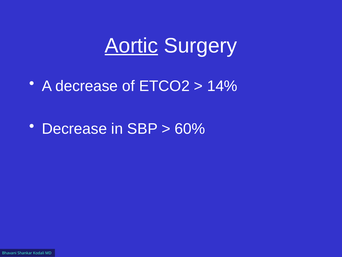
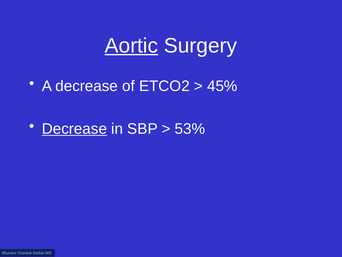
14%: 14% -> 45%
Decrease at (74, 129) underline: none -> present
60%: 60% -> 53%
